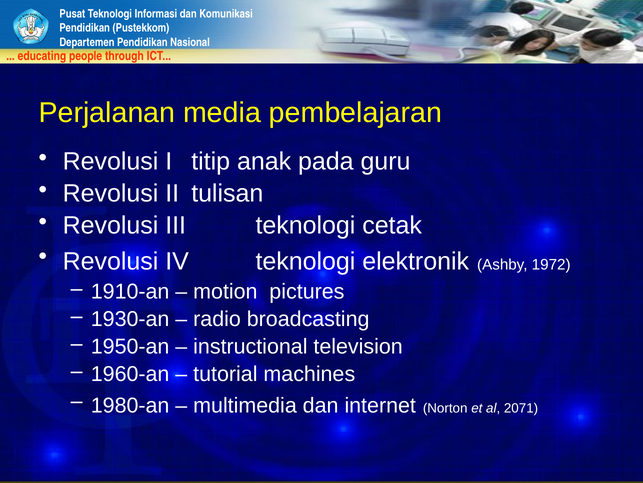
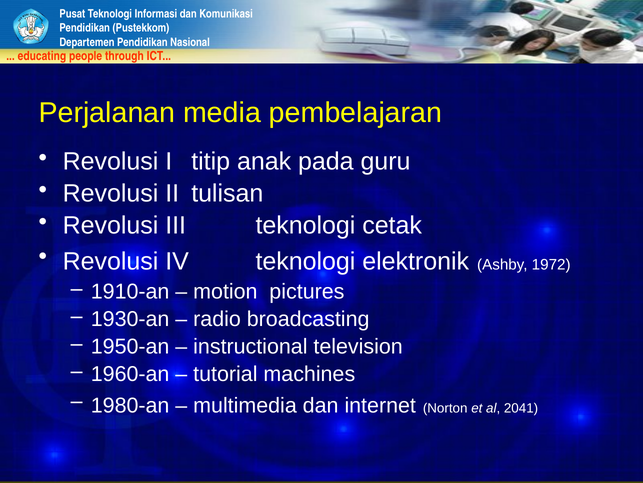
2071: 2071 -> 2041
